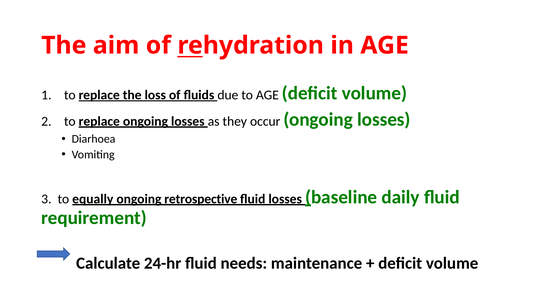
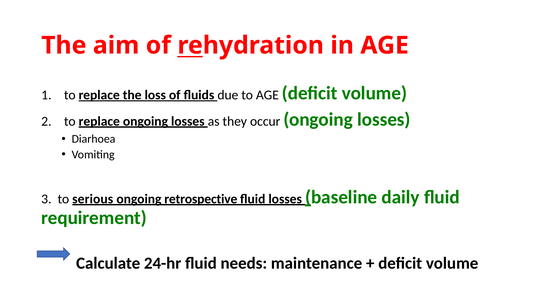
equally: equally -> serious
